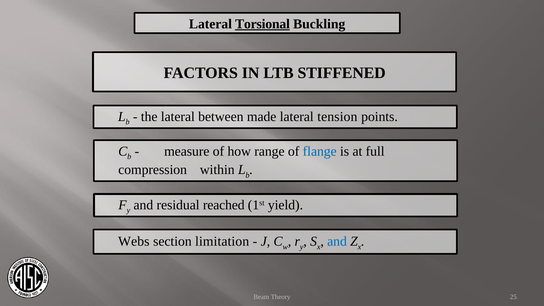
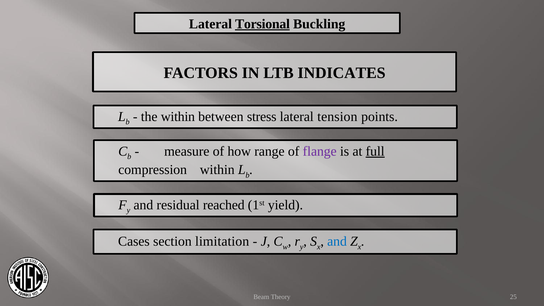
STIFFENED: STIFFENED -> INDICATES
the lateral: lateral -> within
made: made -> stress
flange colour: blue -> purple
full underline: none -> present
Webs: Webs -> Cases
